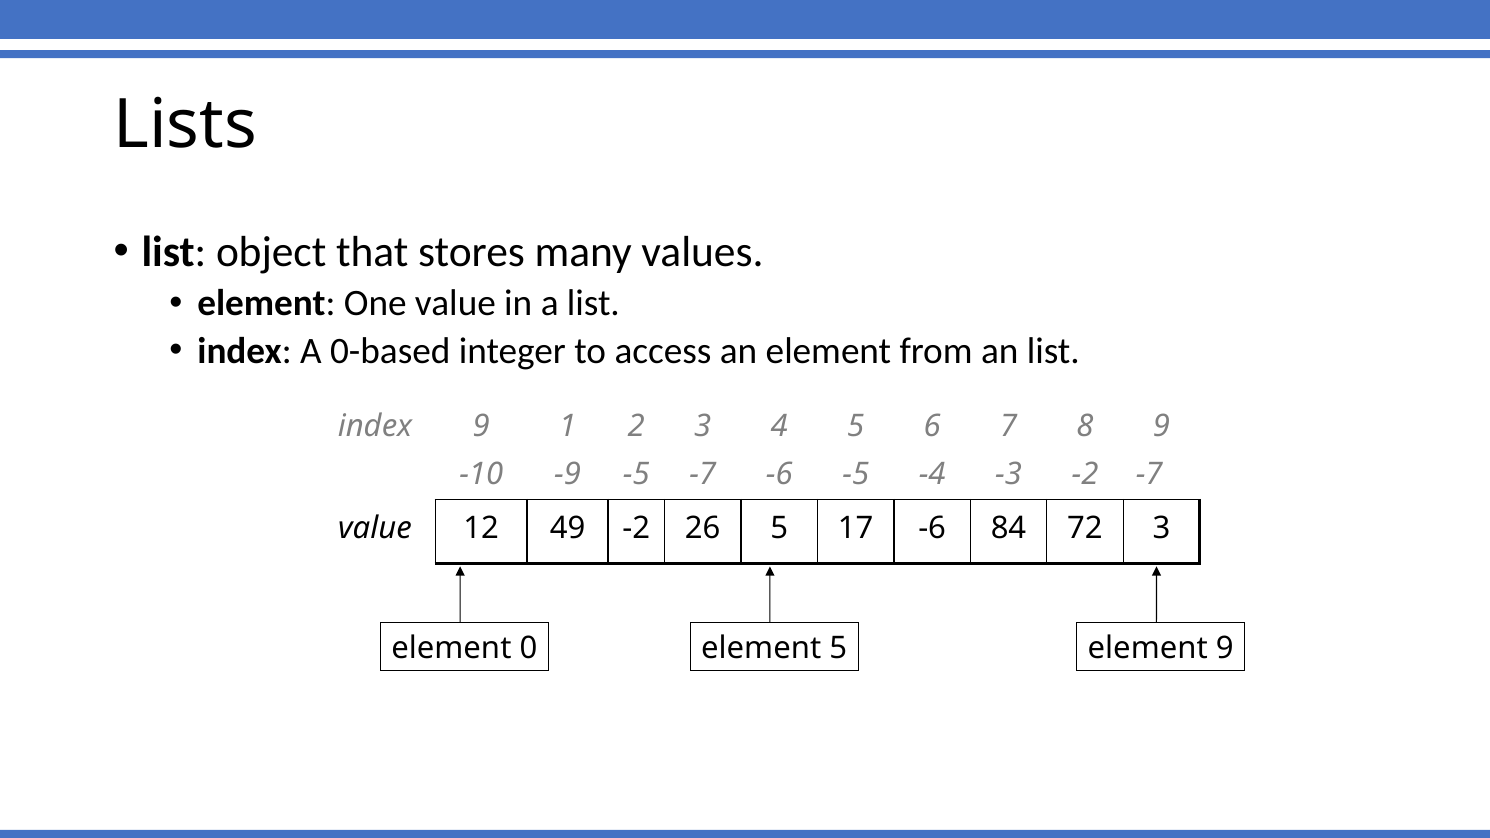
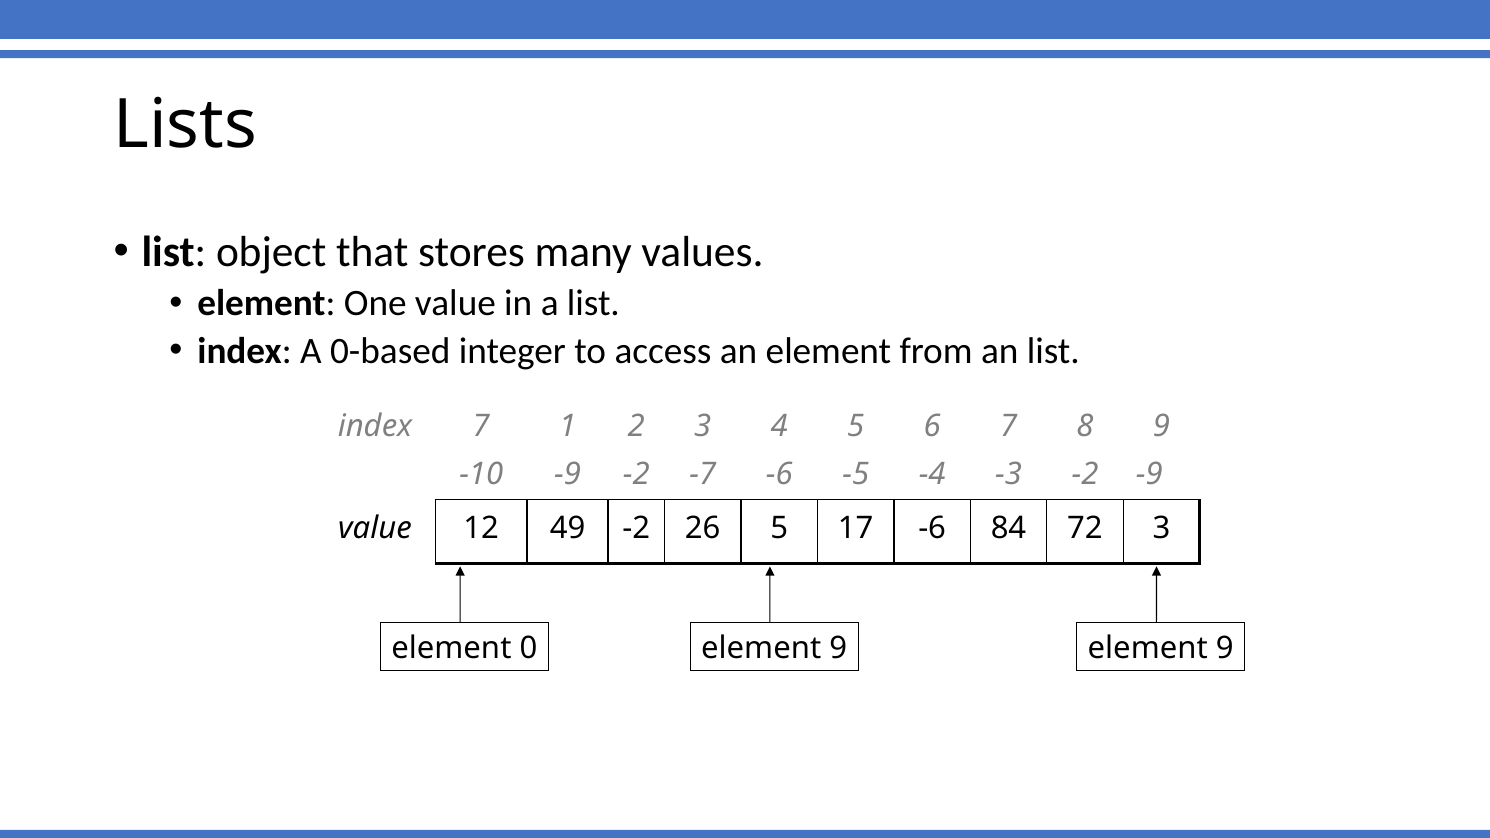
index 9: 9 -> 7
-5 at (636, 475): -5 -> -2
-7 at (1149, 475): -7 -> -9
0 element 5: 5 -> 9
